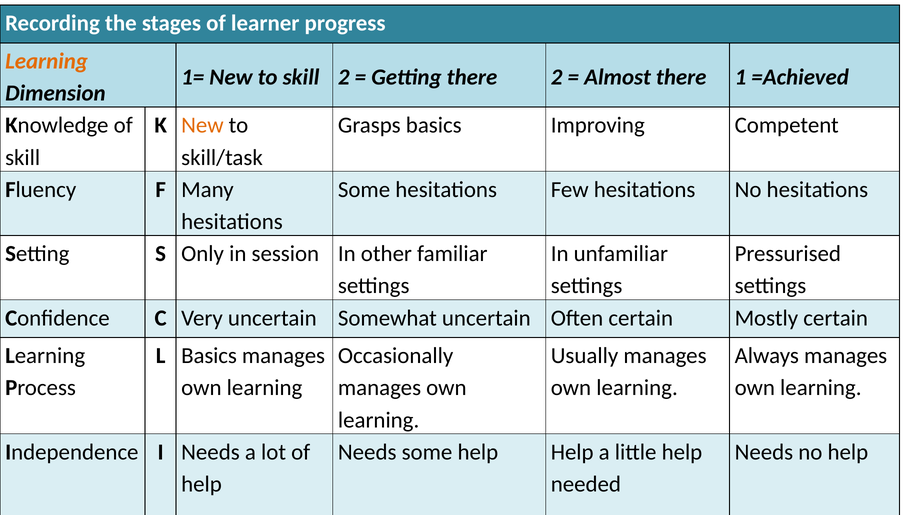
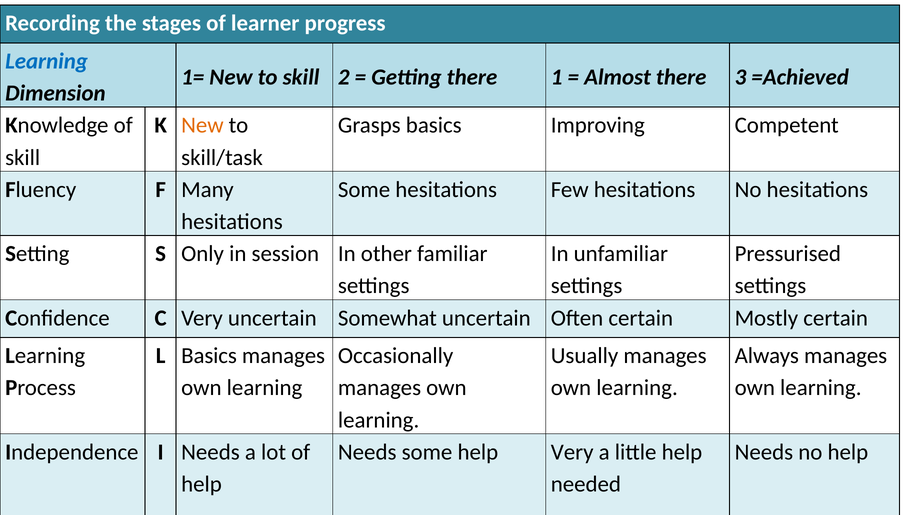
Learning at (47, 61) colour: orange -> blue
there 2: 2 -> 1
1: 1 -> 3
help Help: Help -> Very
